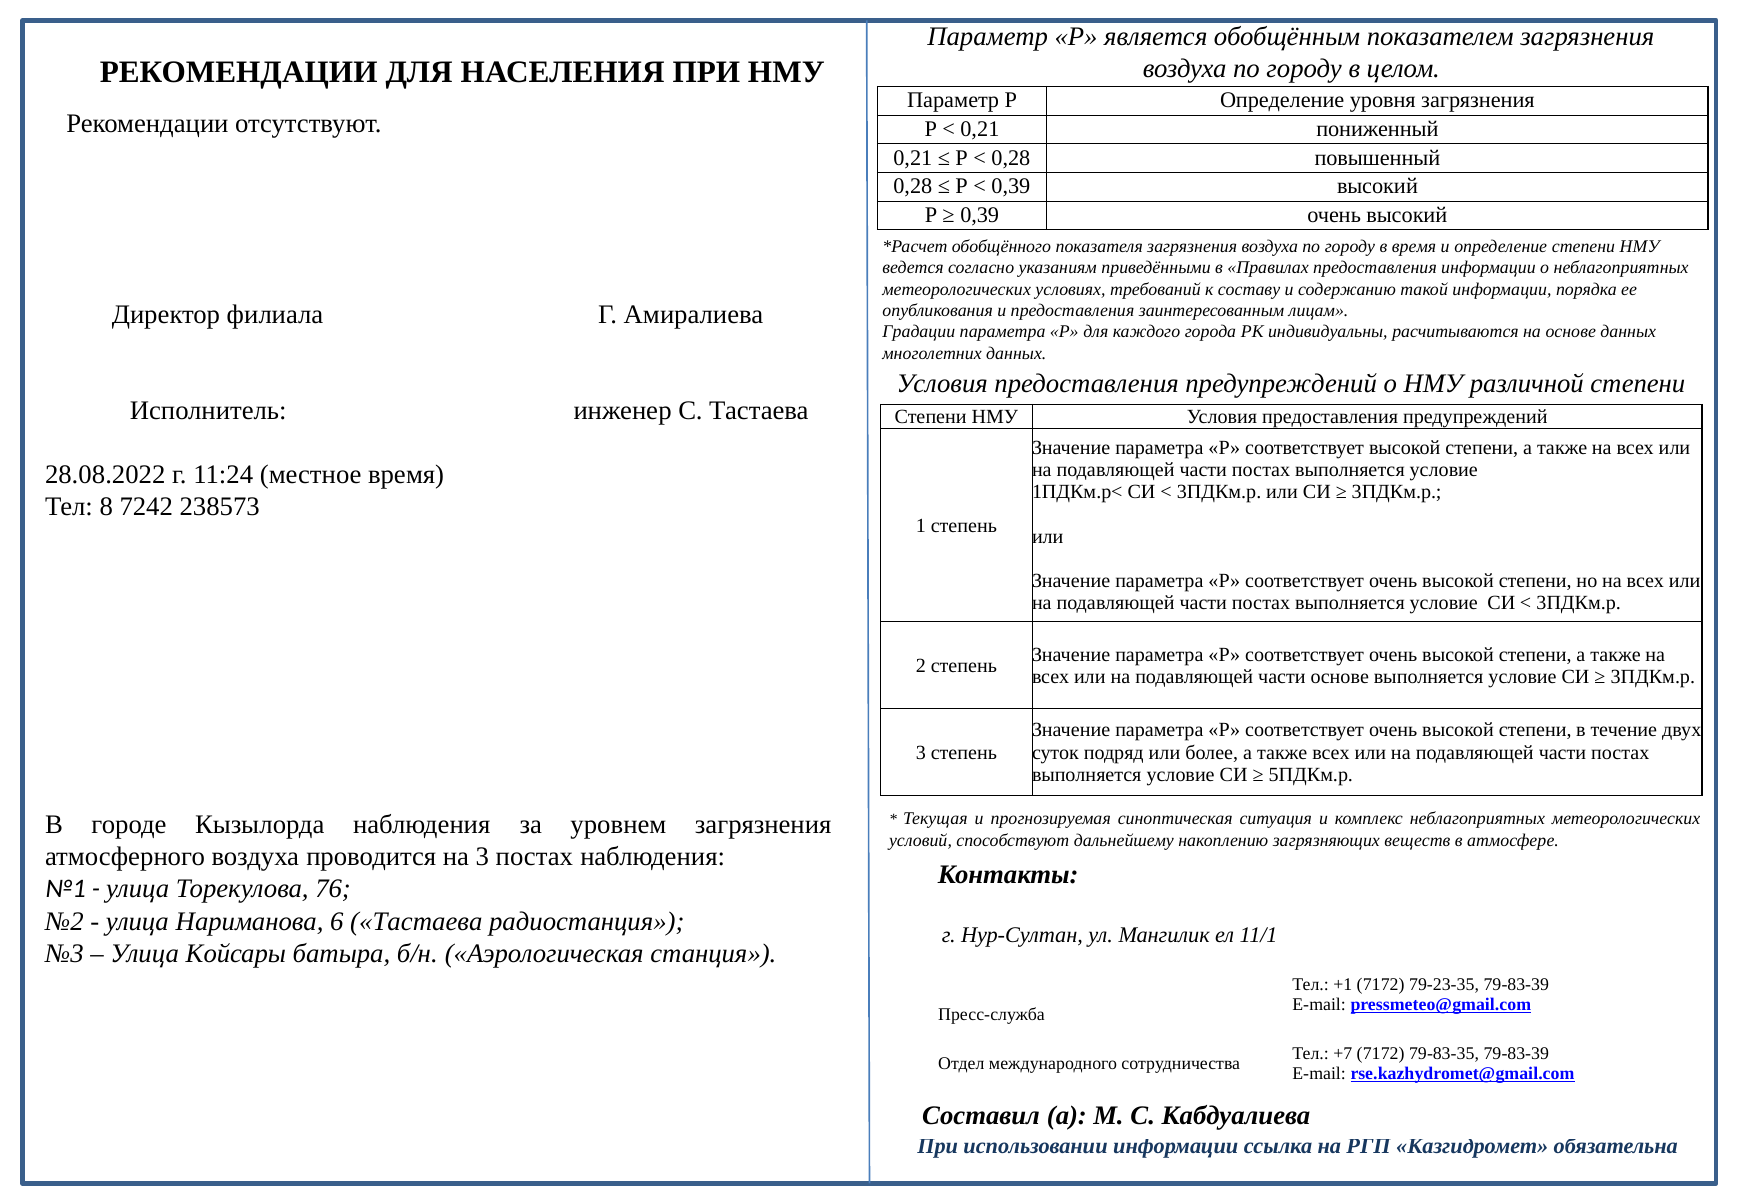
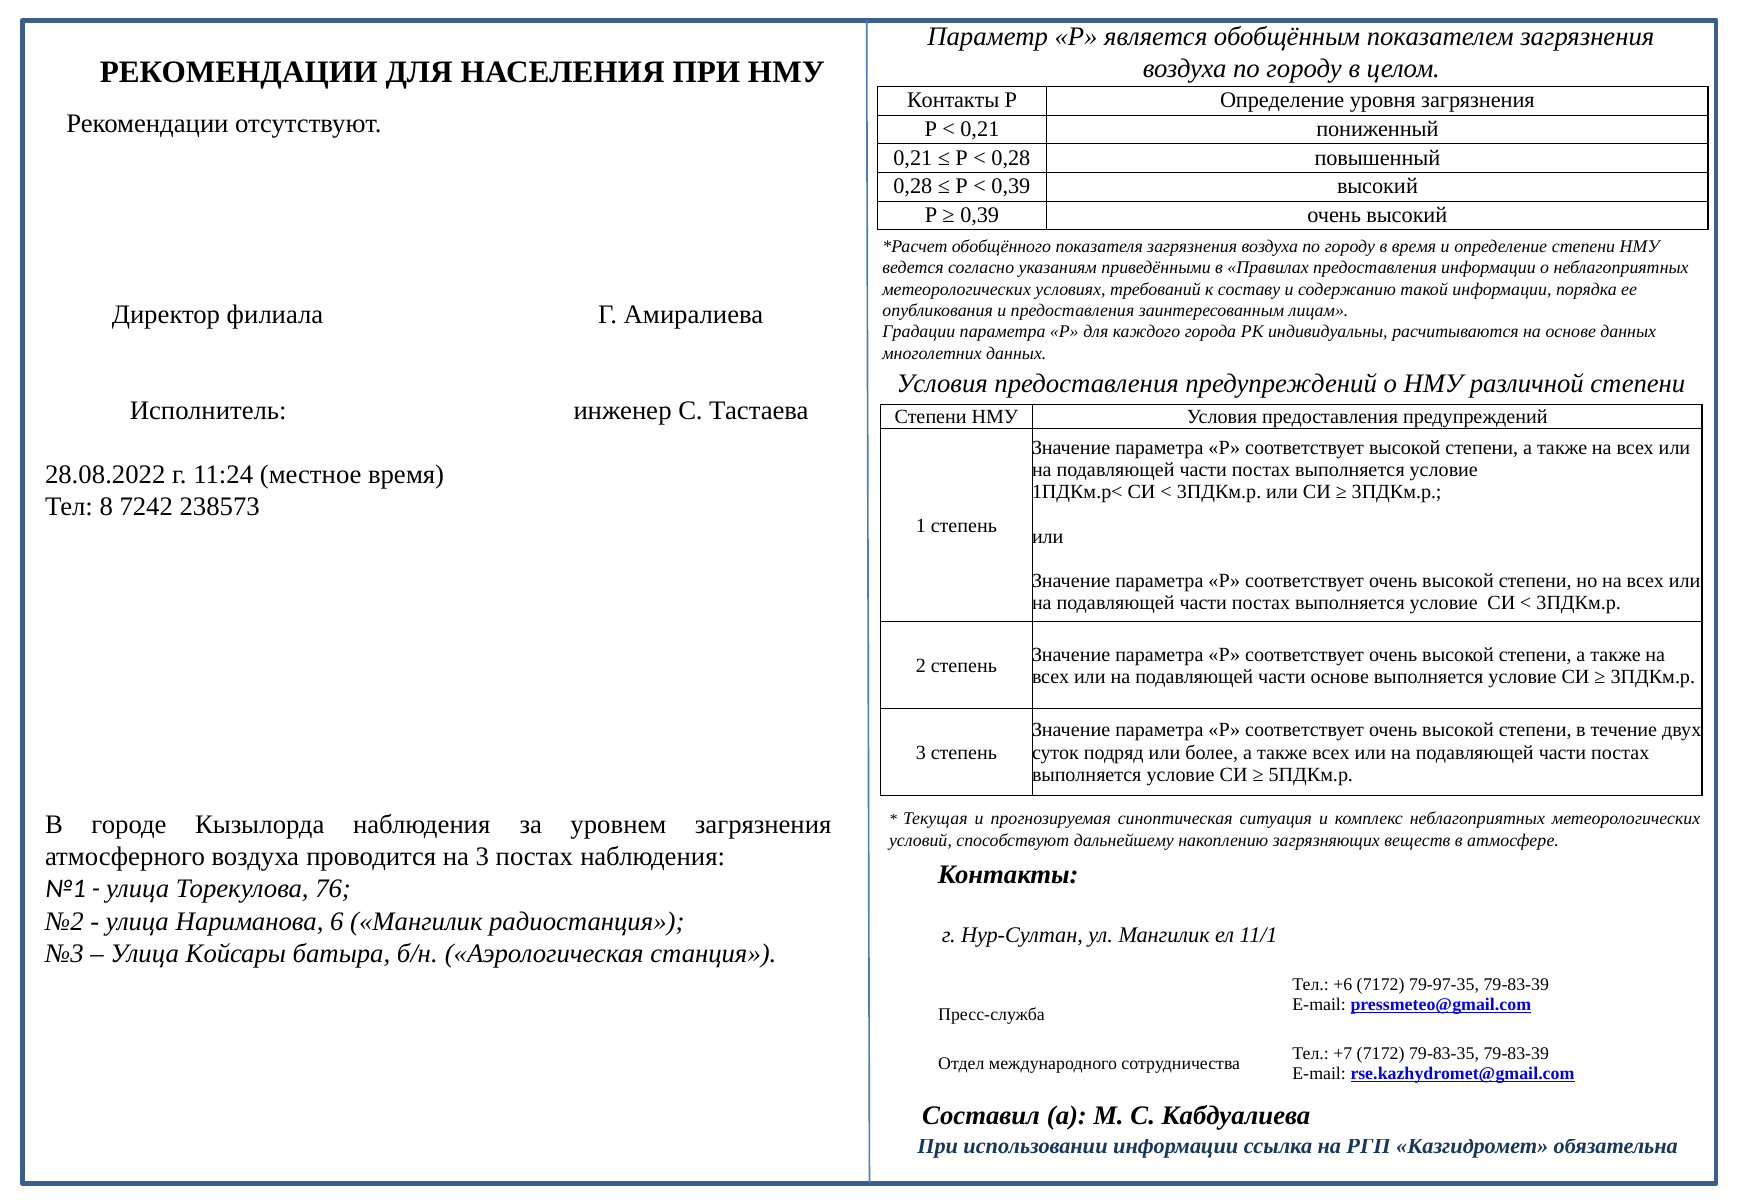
Параметр at (953, 100): Параметр -> Контакты
6 Тастаева: Тастаева -> Мангилик
+1: +1 -> +6
79-23-35: 79-23-35 -> 79-97-35
